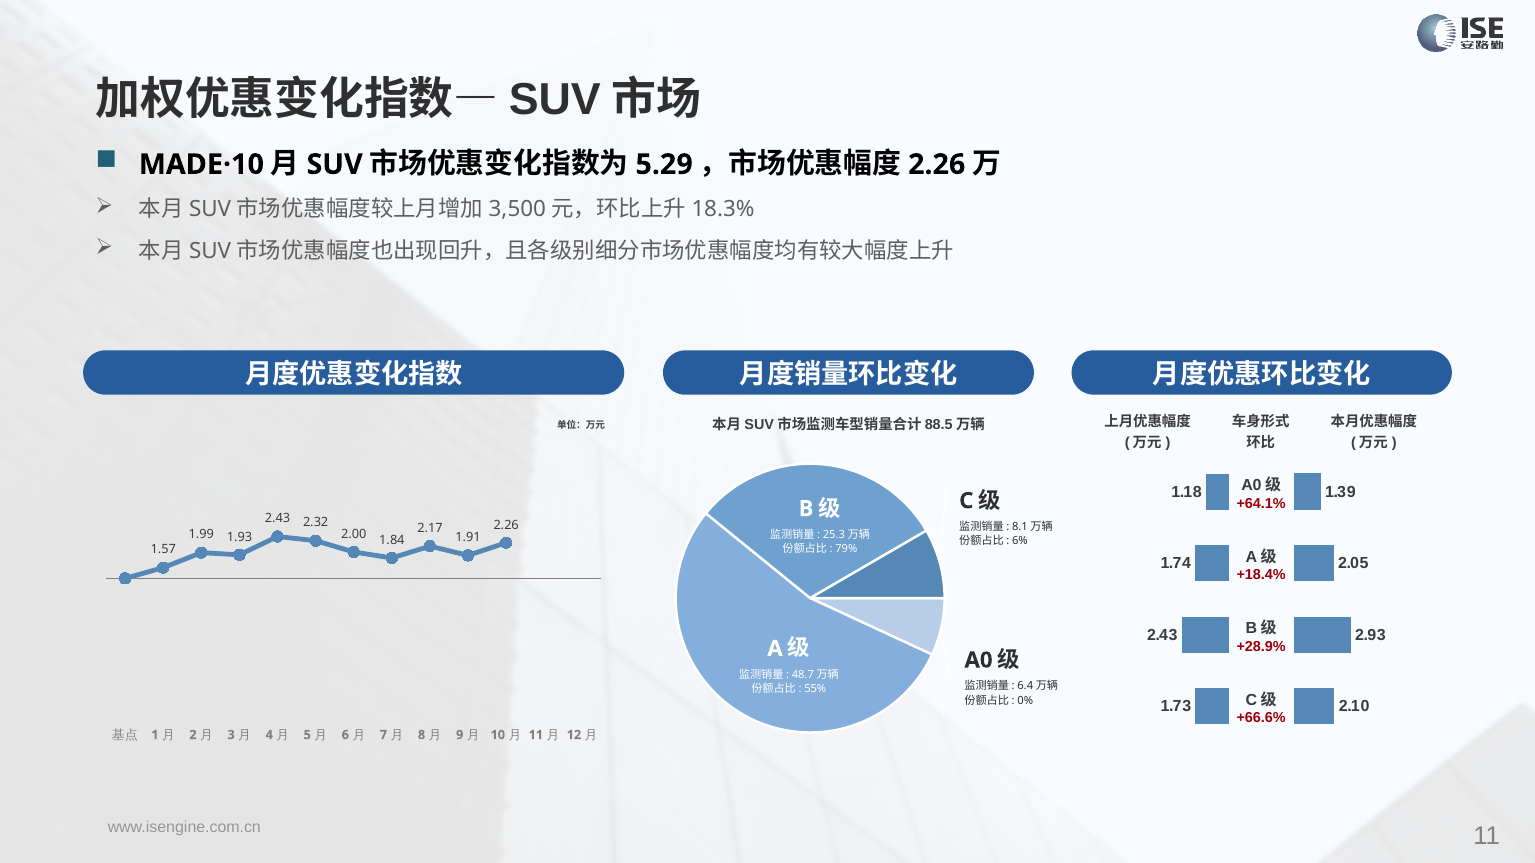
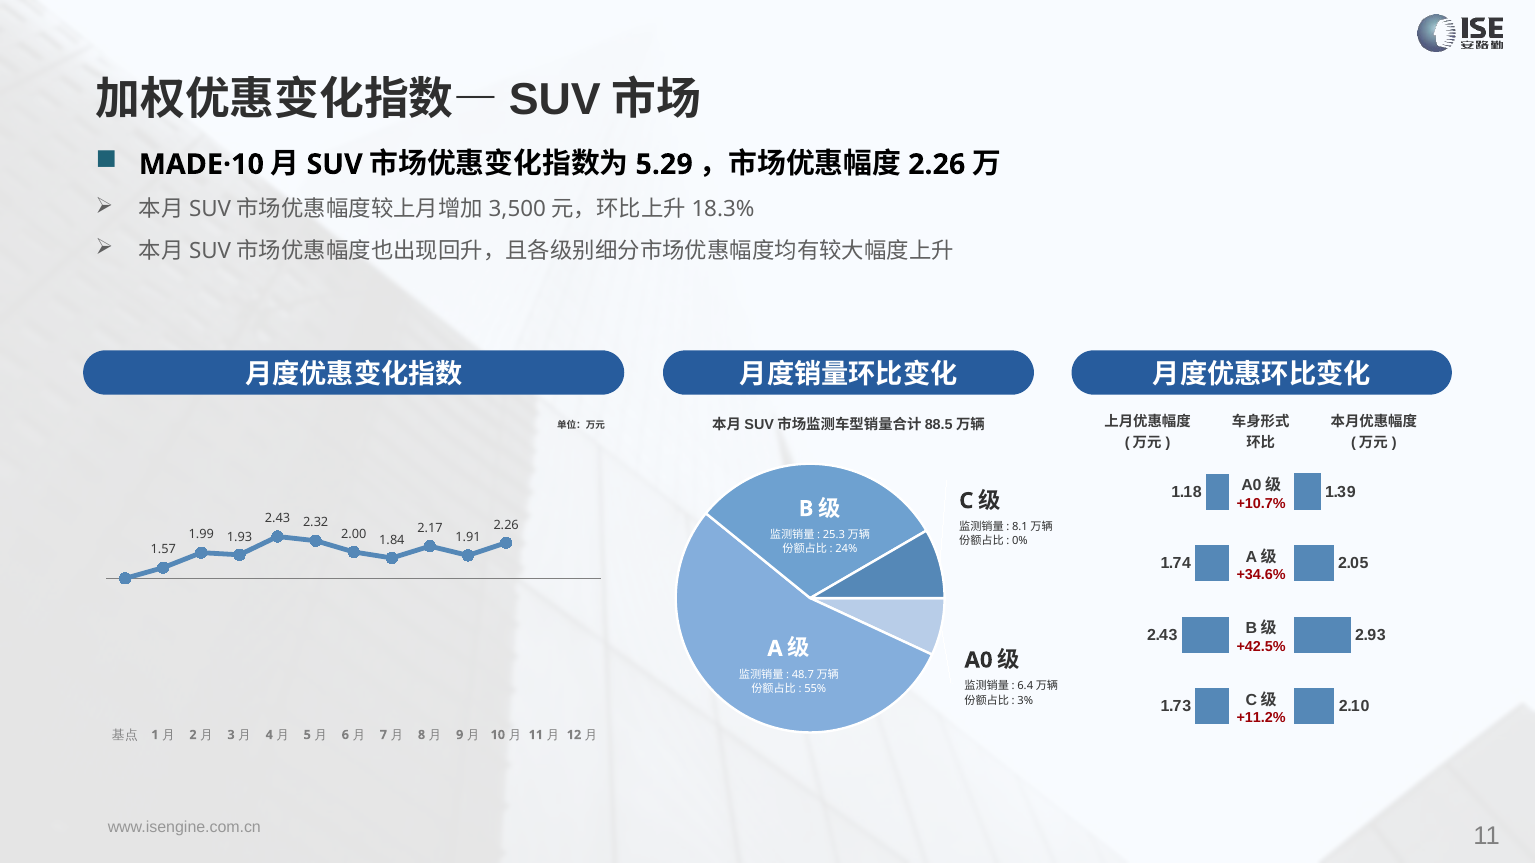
+64.1%: +64.1% -> +10.7%
6%: 6% -> 0%
79%: 79% -> 24%
+18.4%: +18.4% -> +34.6%
+28.9%: +28.9% -> +42.5%
0%: 0% -> 3%
+66.6%: +66.6% -> +11.2%
